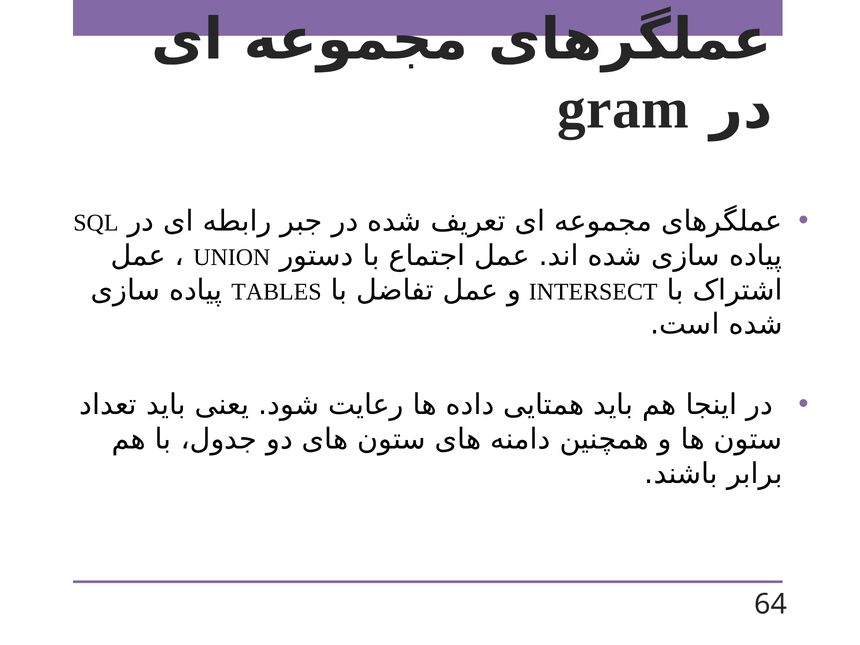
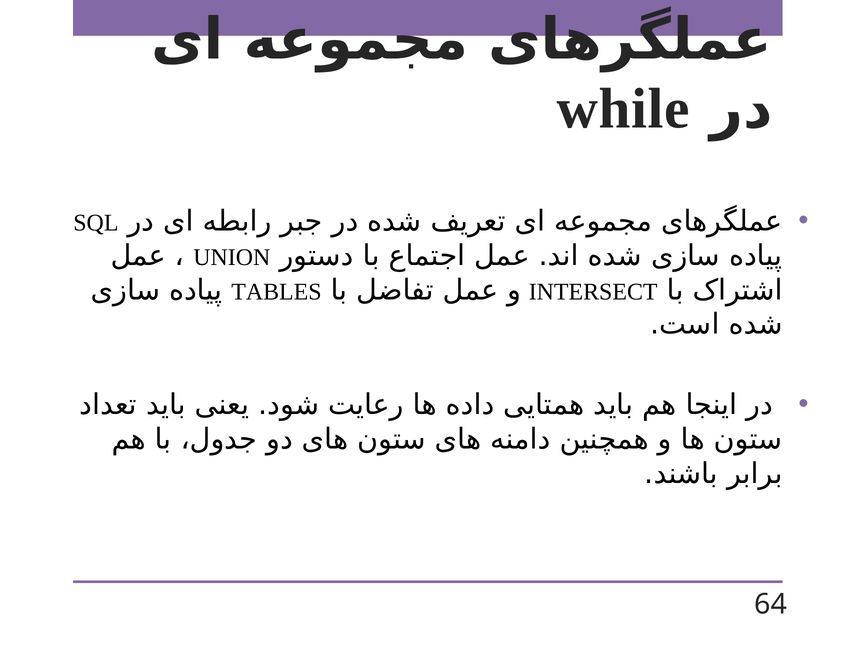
gram: gram -> while
